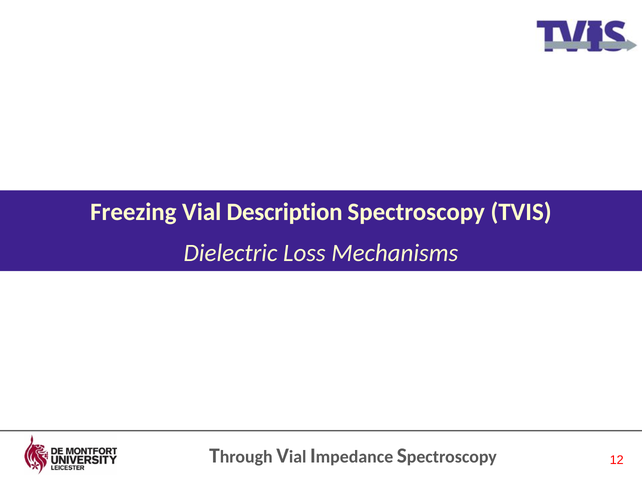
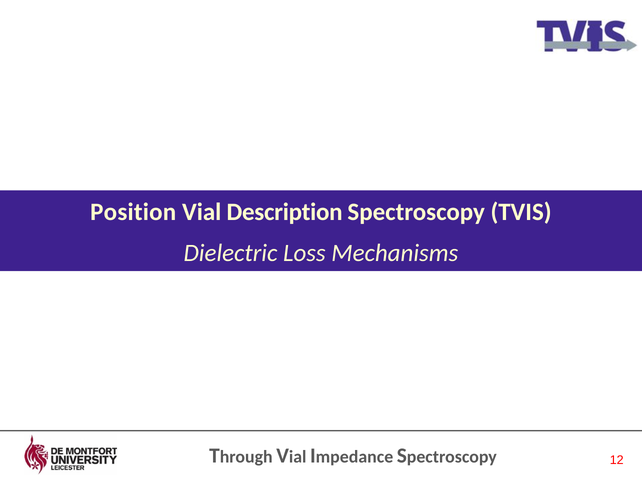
Freezing: Freezing -> Position
